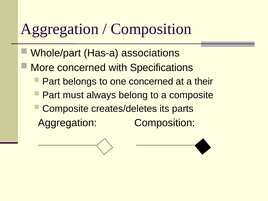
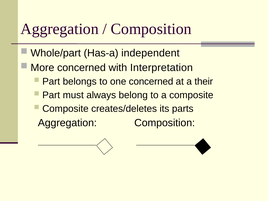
associations: associations -> independent
Specifications: Specifications -> Interpretation
